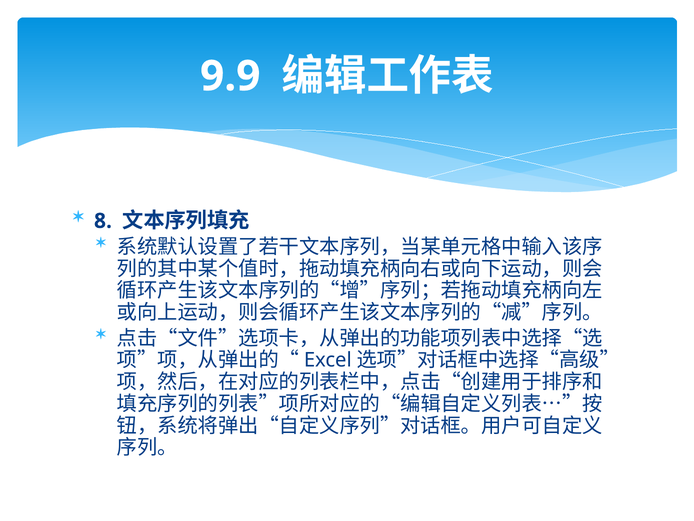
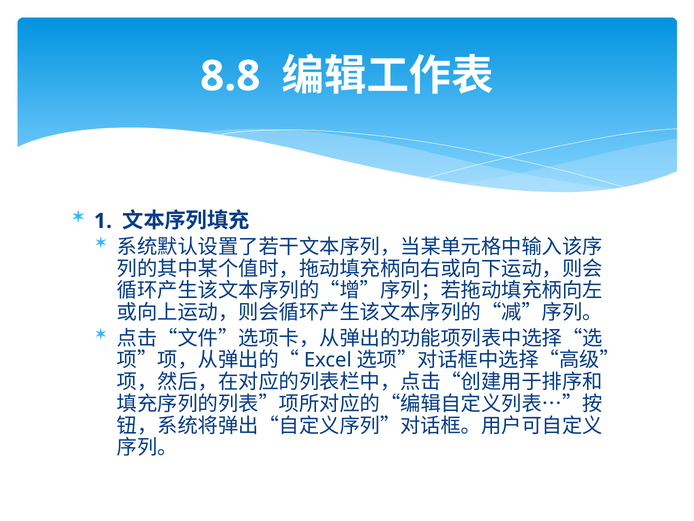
9.9: 9.9 -> 8.8
8: 8 -> 1
